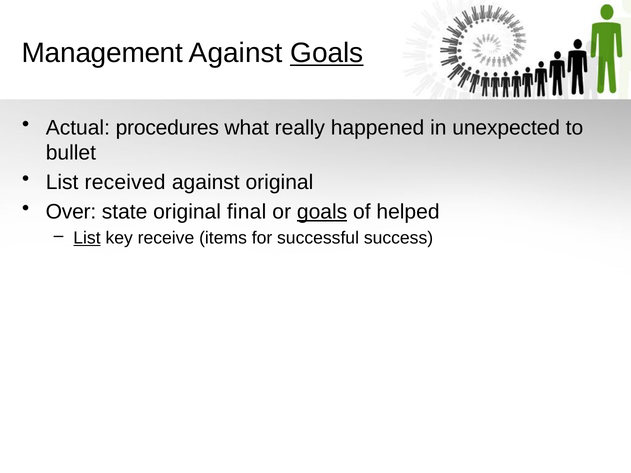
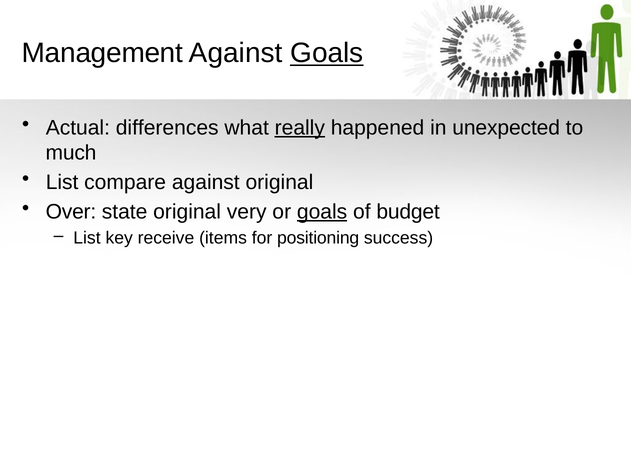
procedures: procedures -> differences
really underline: none -> present
bullet: bullet -> much
received: received -> compare
final: final -> very
helped: helped -> budget
List at (87, 238) underline: present -> none
successful: successful -> positioning
